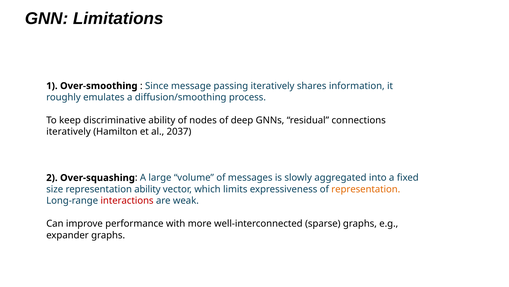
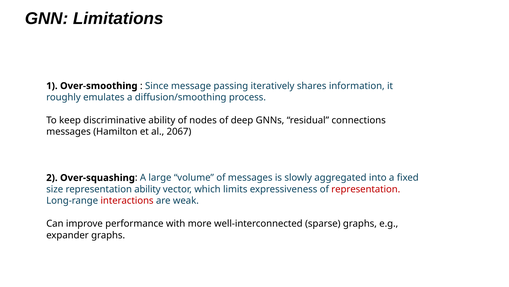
iteratively at (68, 131): iteratively -> messages
2037: 2037 -> 2067
representation at (366, 189) colour: orange -> red
